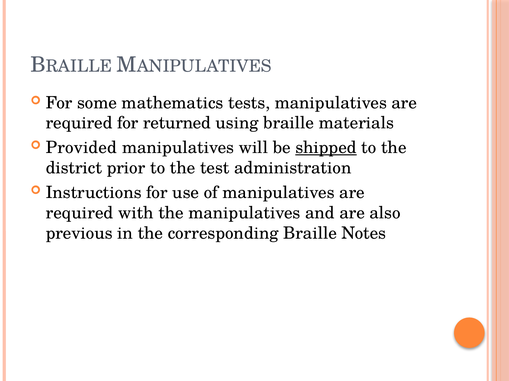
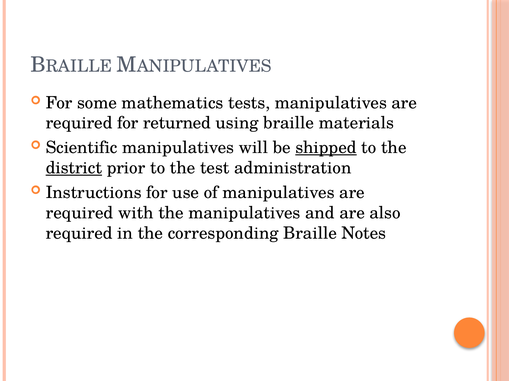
Provided: Provided -> Scientific
district underline: none -> present
previous at (79, 234): previous -> required
